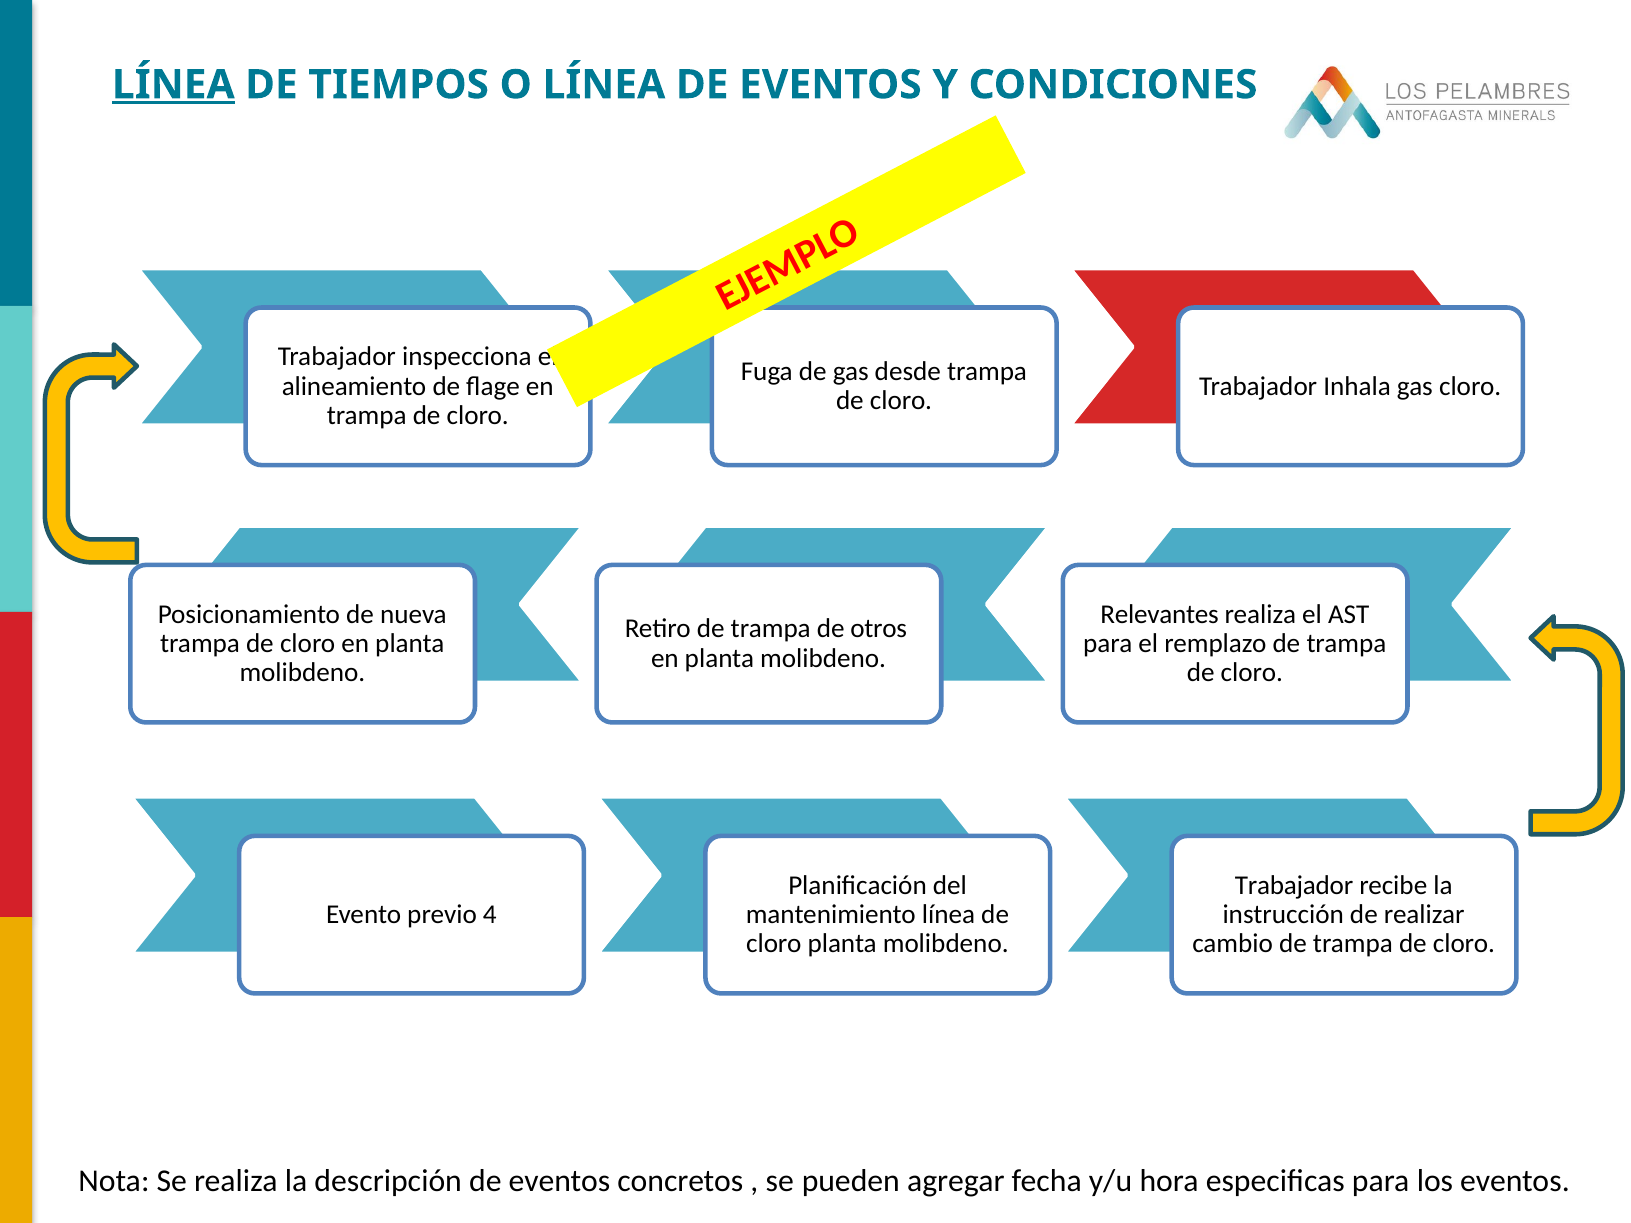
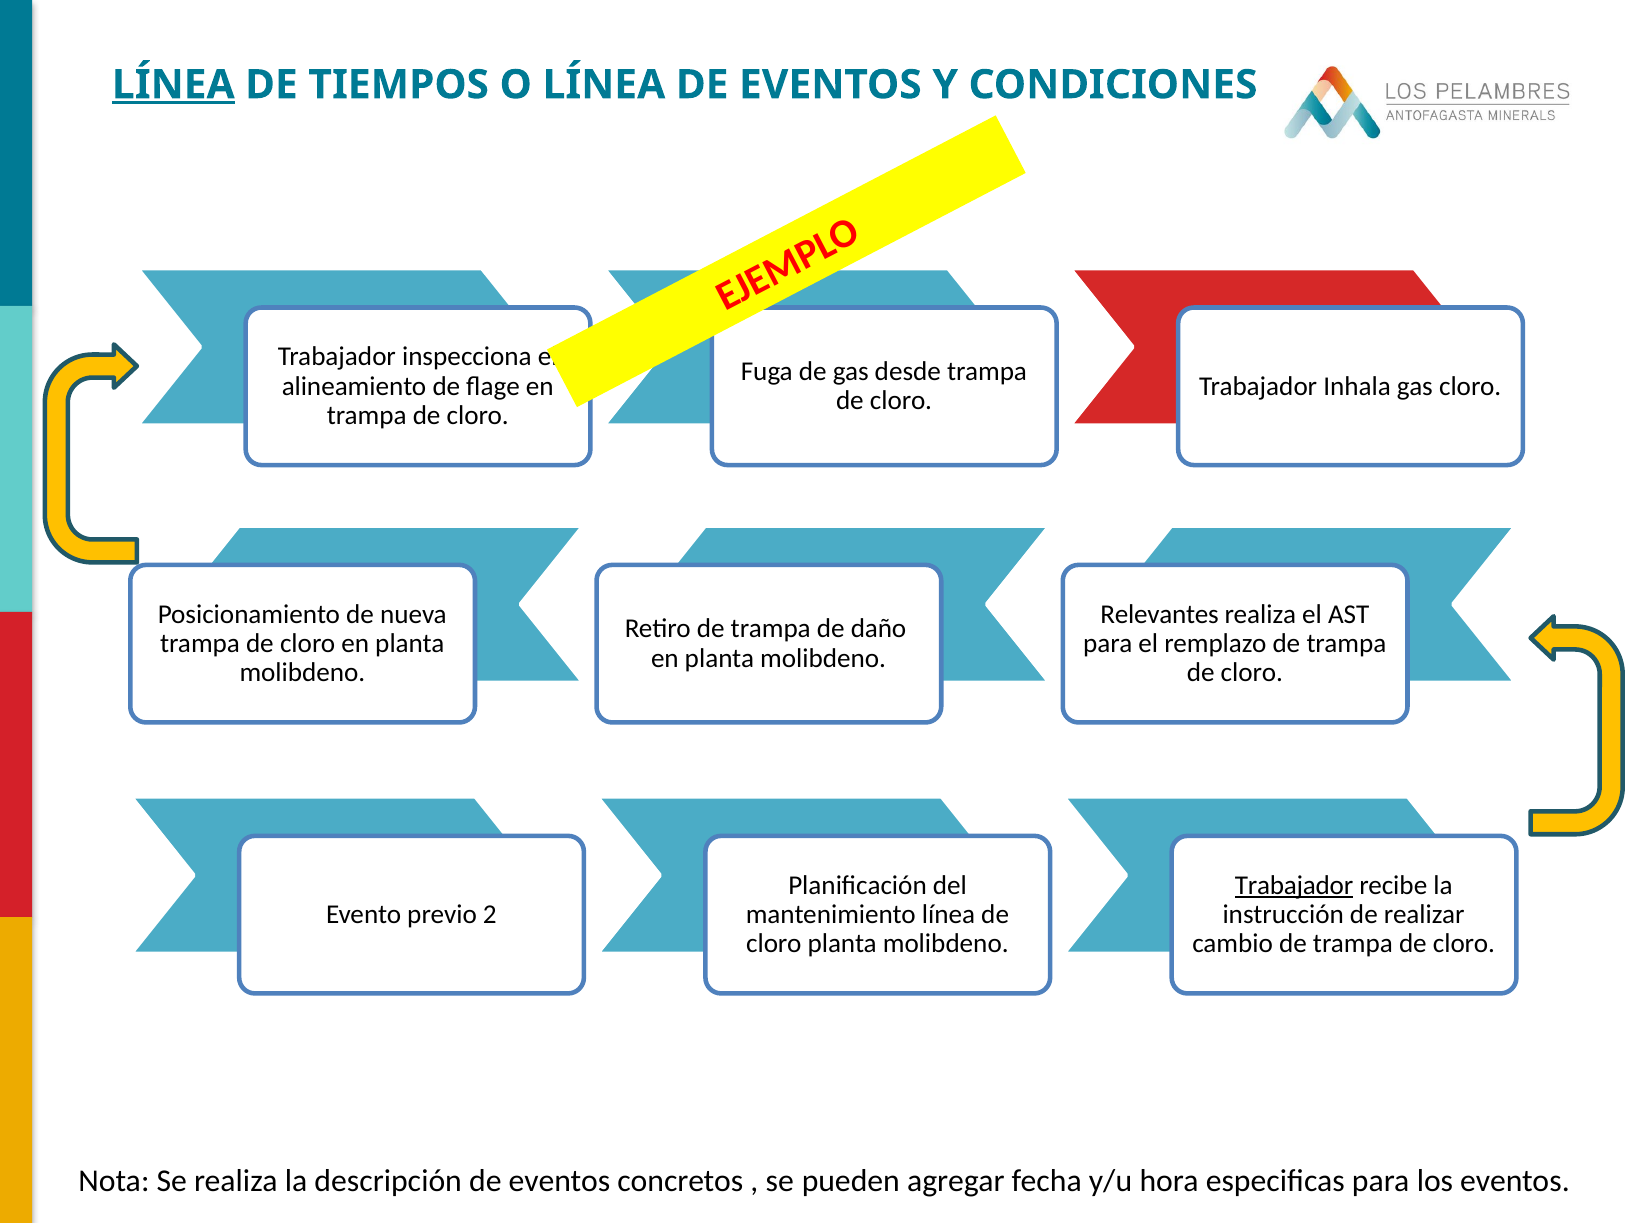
otros: otros -> daño
Trabajador at (1294, 885) underline: none -> present
4: 4 -> 2
